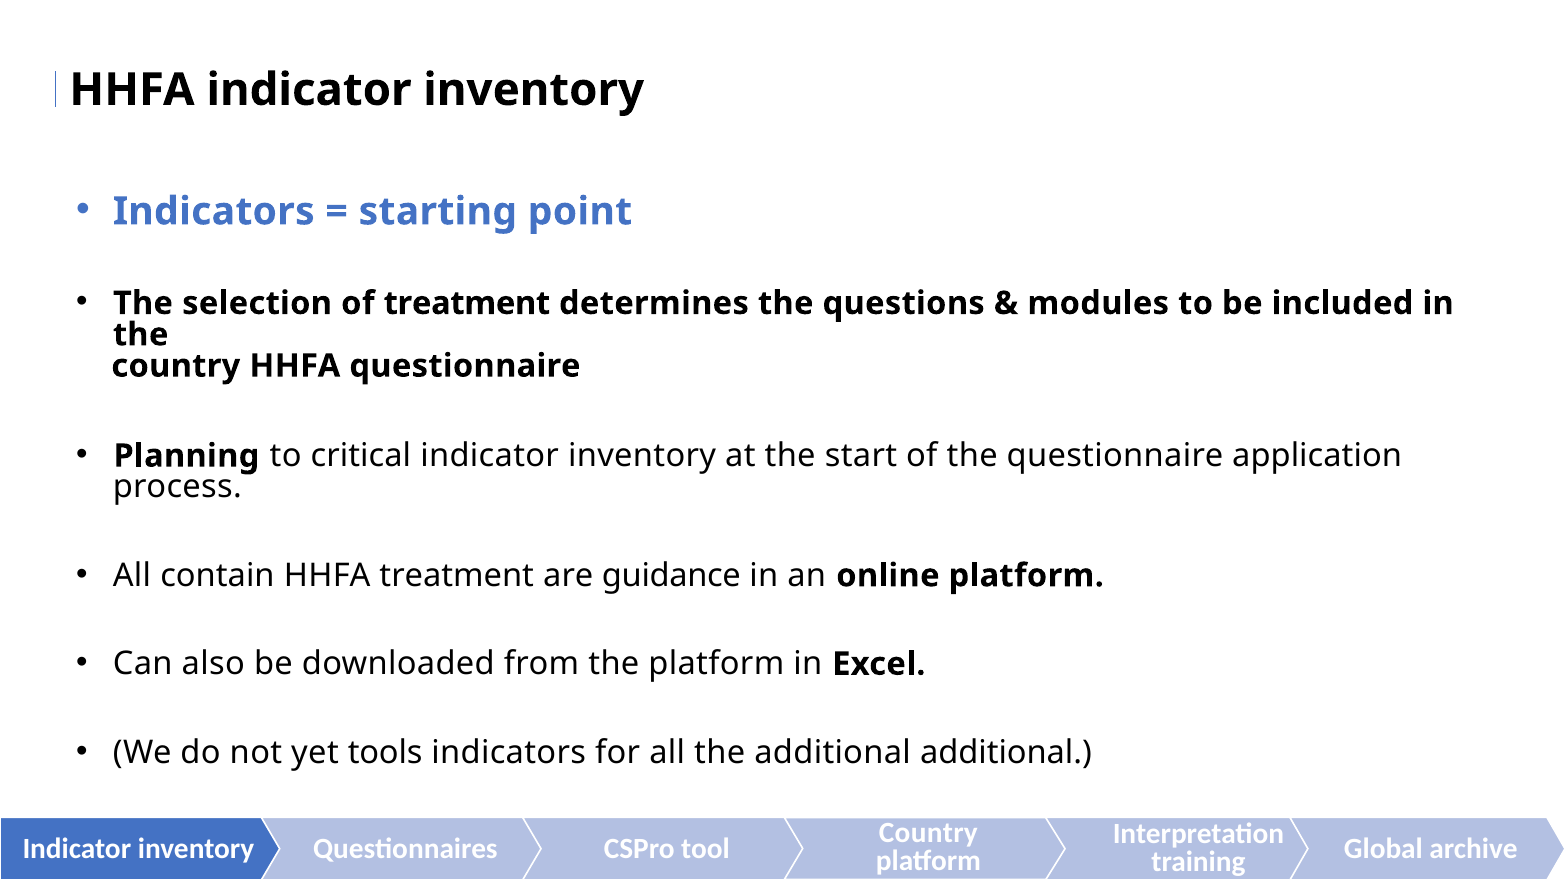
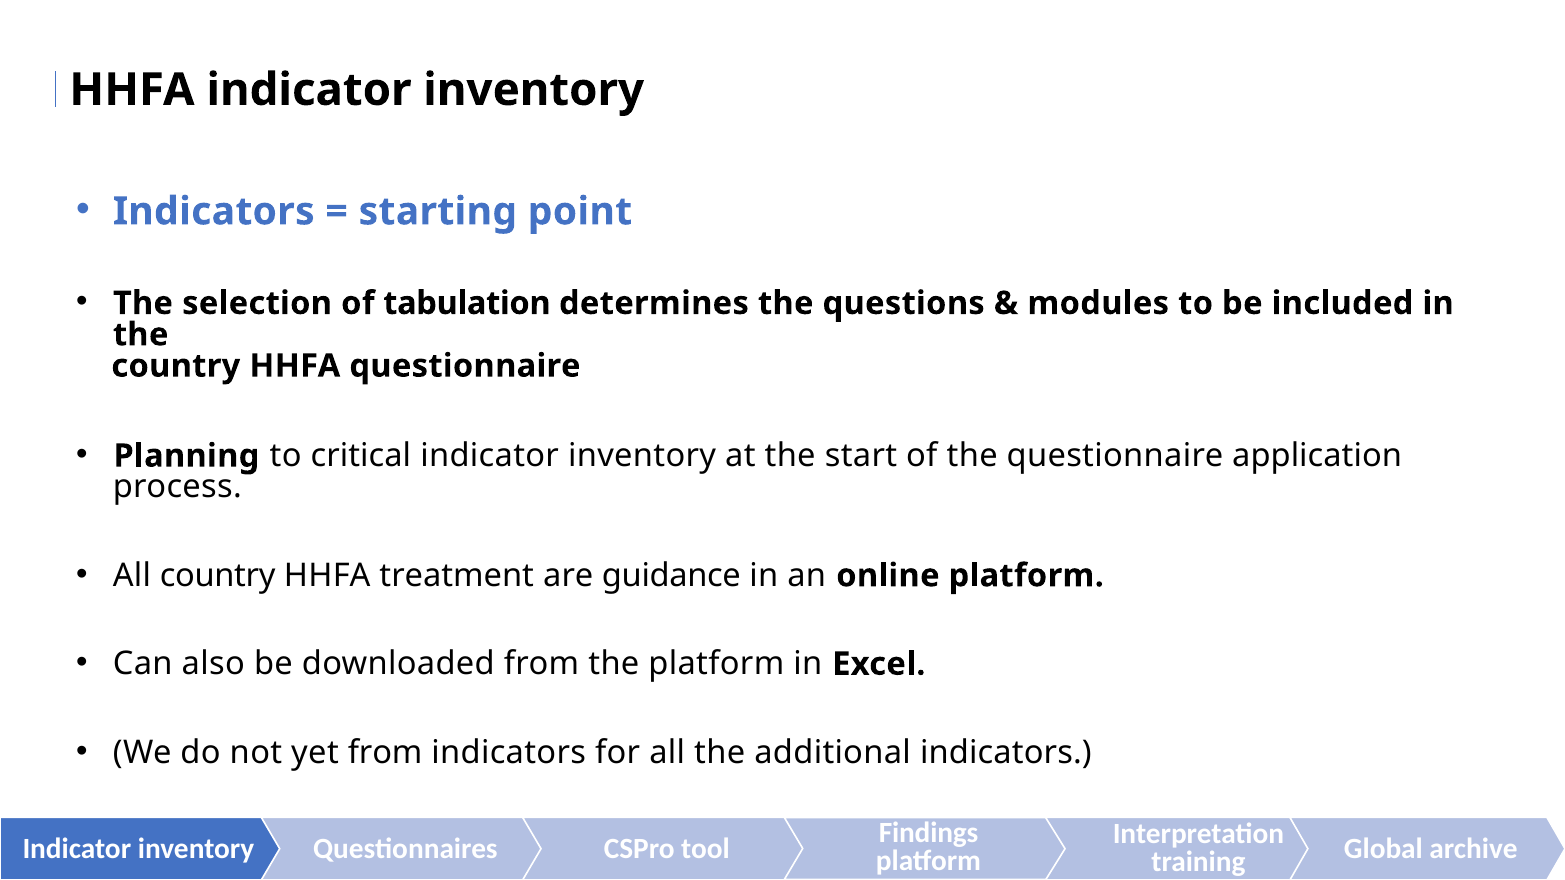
of treatment: treatment -> tabulation
All contain: contain -> country
yet tools: tools -> from
additional additional: additional -> indicators
Country at (928, 833): Country -> Findings
